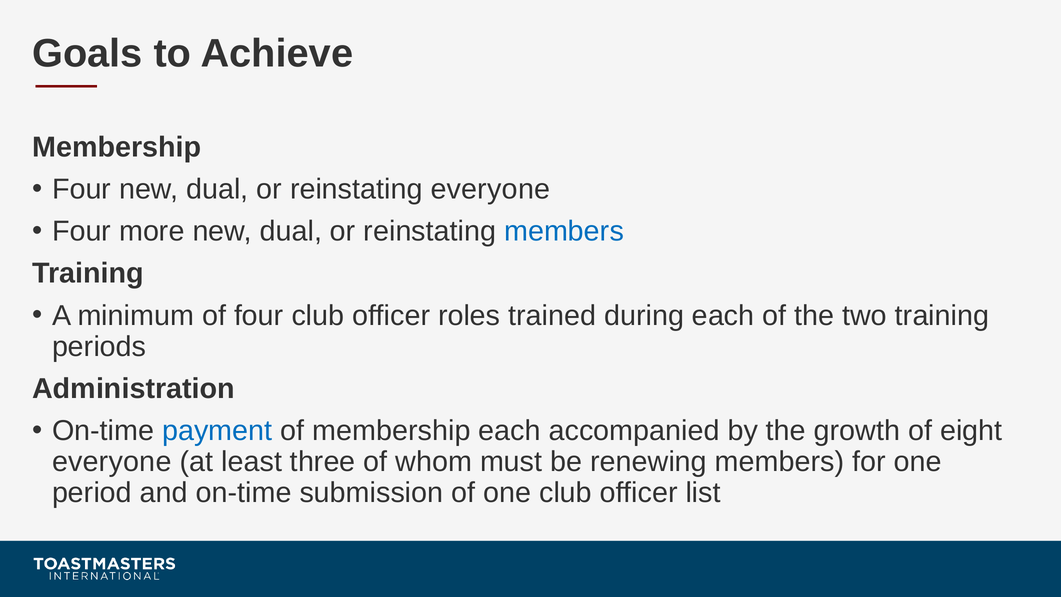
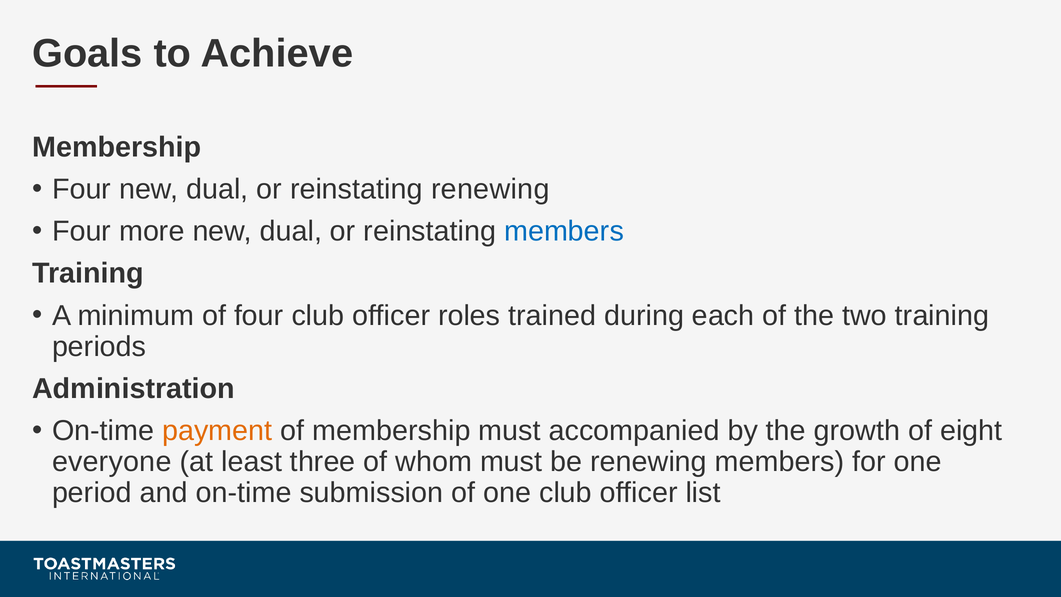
reinstating everyone: everyone -> renewing
payment colour: blue -> orange
membership each: each -> must
